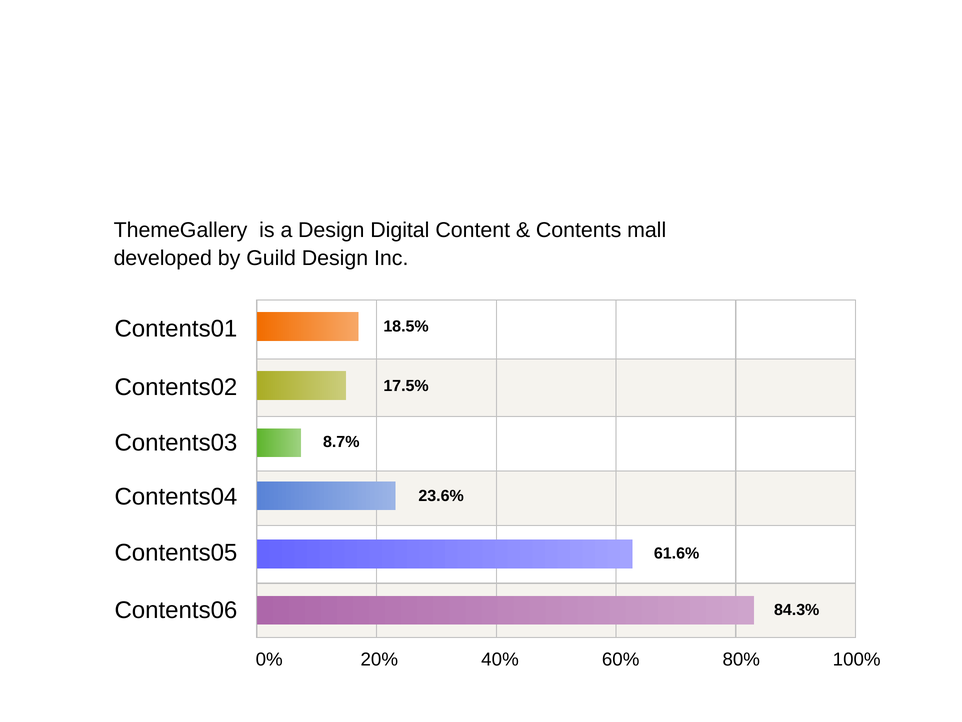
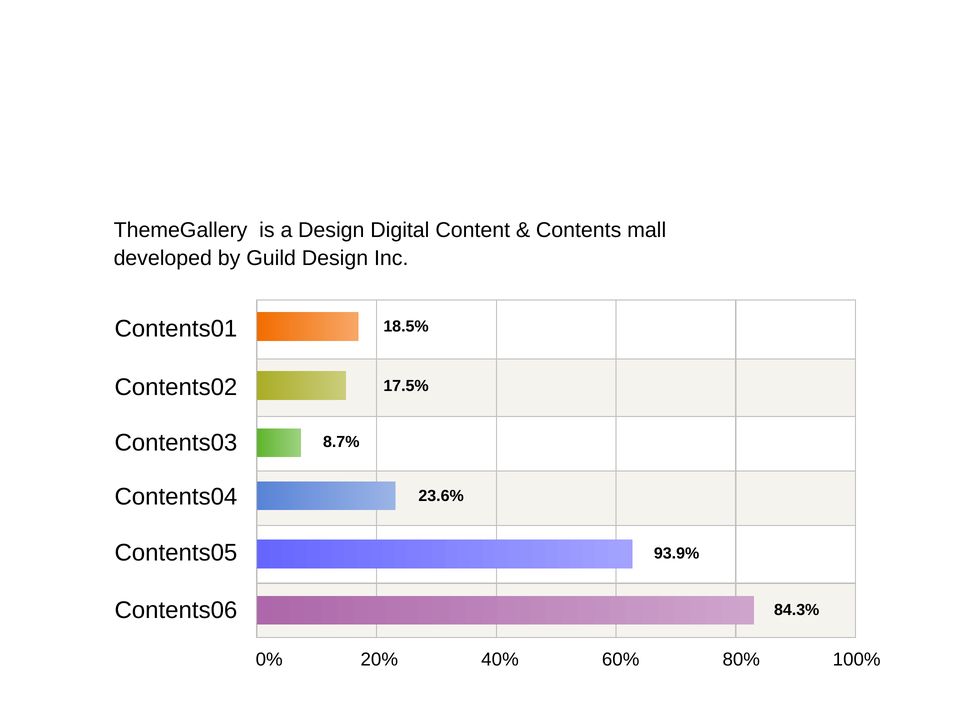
61.6%: 61.6% -> 93.9%
